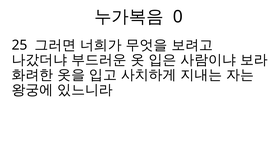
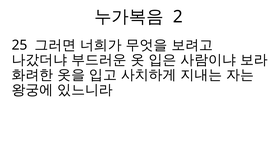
0: 0 -> 2
